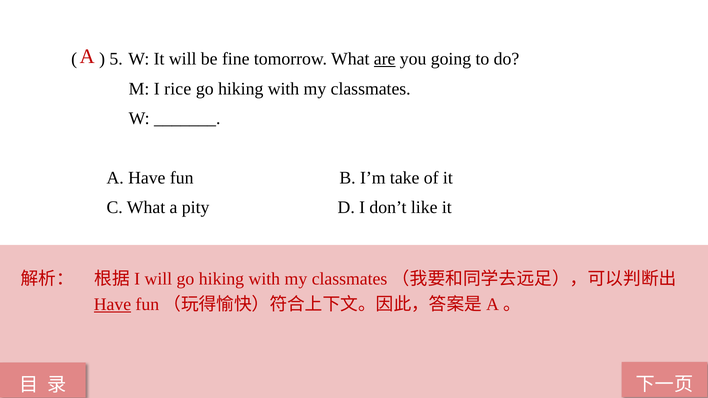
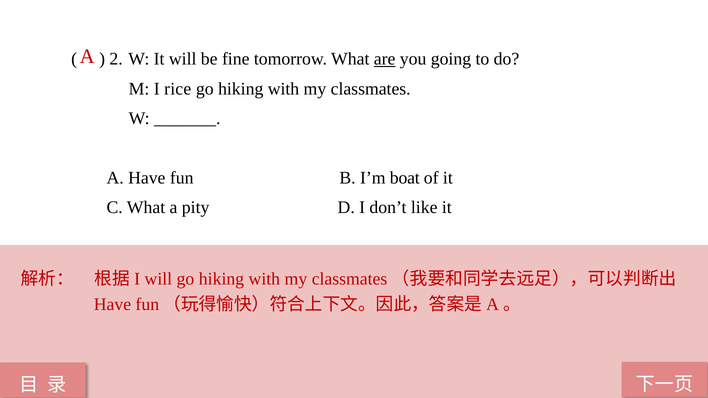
5: 5 -> 2
take: take -> boat
Have at (112, 305) underline: present -> none
